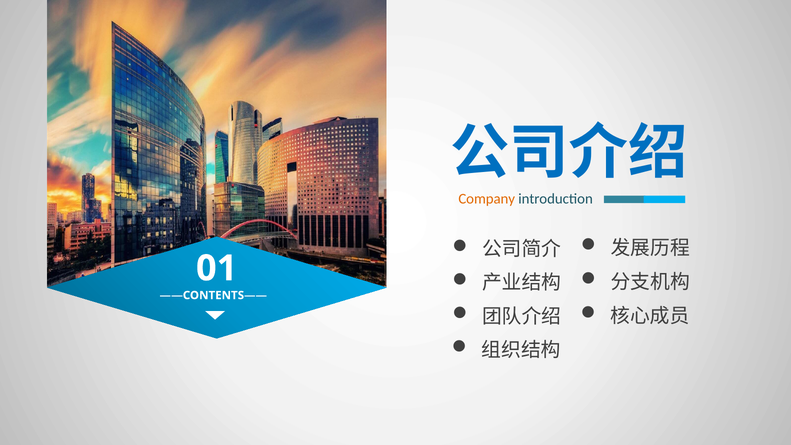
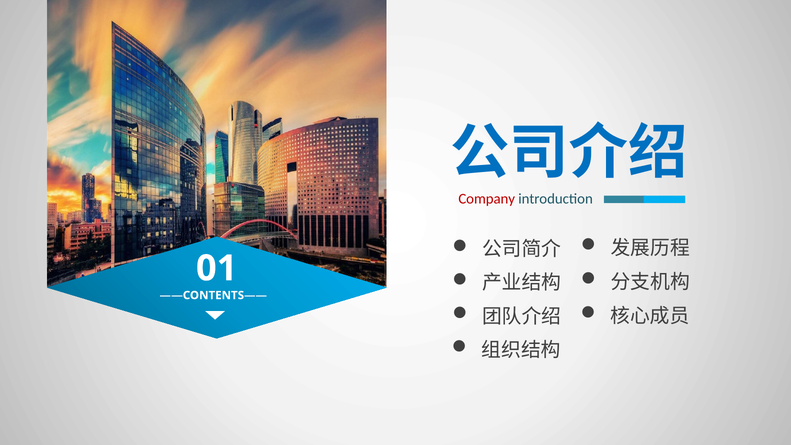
Company colour: orange -> red
